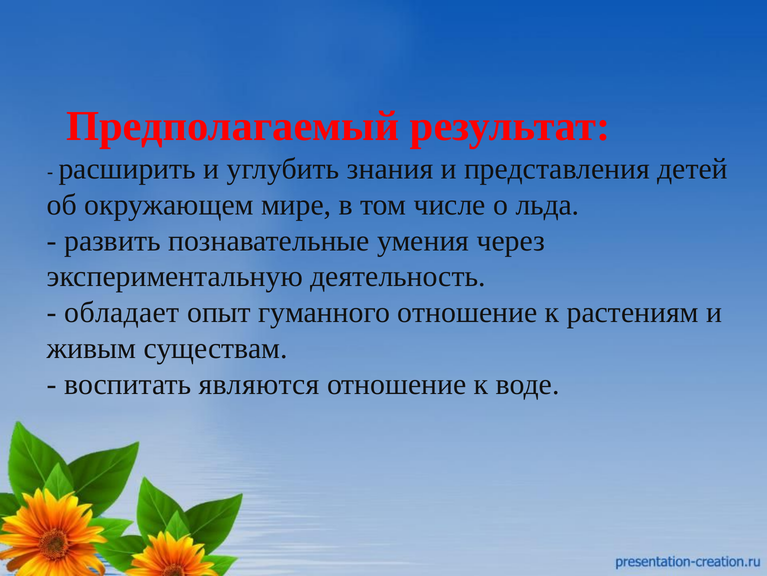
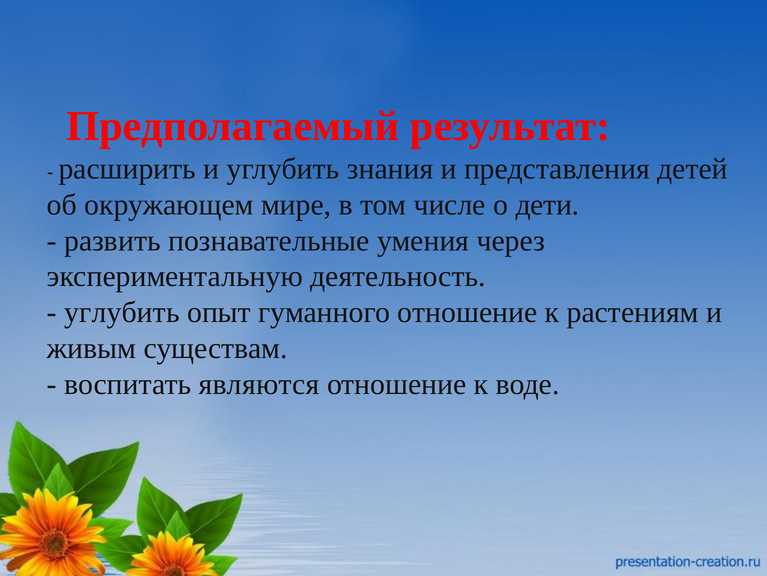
льда: льда -> дети
обладает at (122, 312): обладает -> углубить
